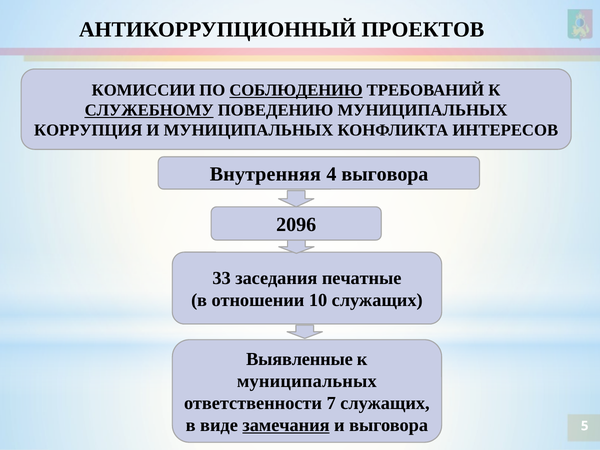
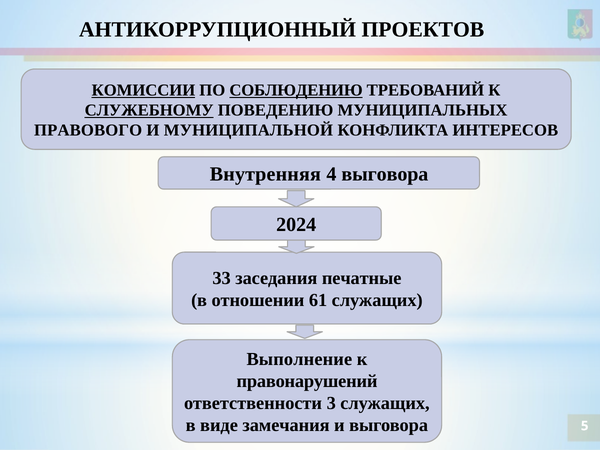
КОМИССИИ underline: none -> present
КОРРУПЦИЯ: КОРРУПЦИЯ -> ПРАВОВОГО
И МУНИЦИПАЛЬНЫХ: МУНИЦИПАЛЬНЫХ -> МУНИЦИПАЛЬНОЙ
2096: 2096 -> 2024
10: 10 -> 61
Выявленные: Выявленные -> Выполнение
муниципальных at (307, 381): муниципальных -> правонарушений
7: 7 -> 3
замечания underline: present -> none
